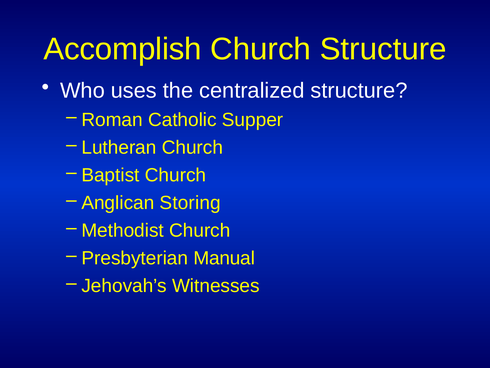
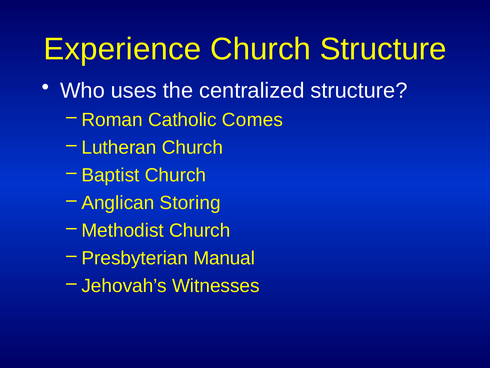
Accomplish: Accomplish -> Experience
Supper: Supper -> Comes
